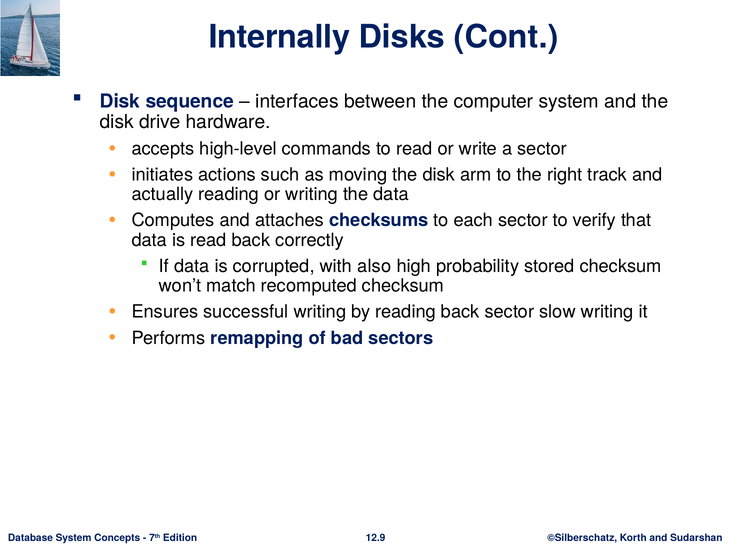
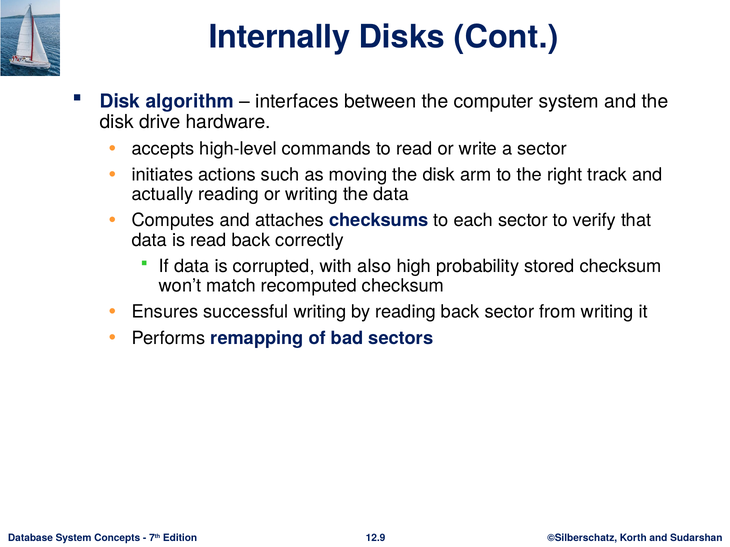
sequence: sequence -> algorithm
slow: slow -> from
